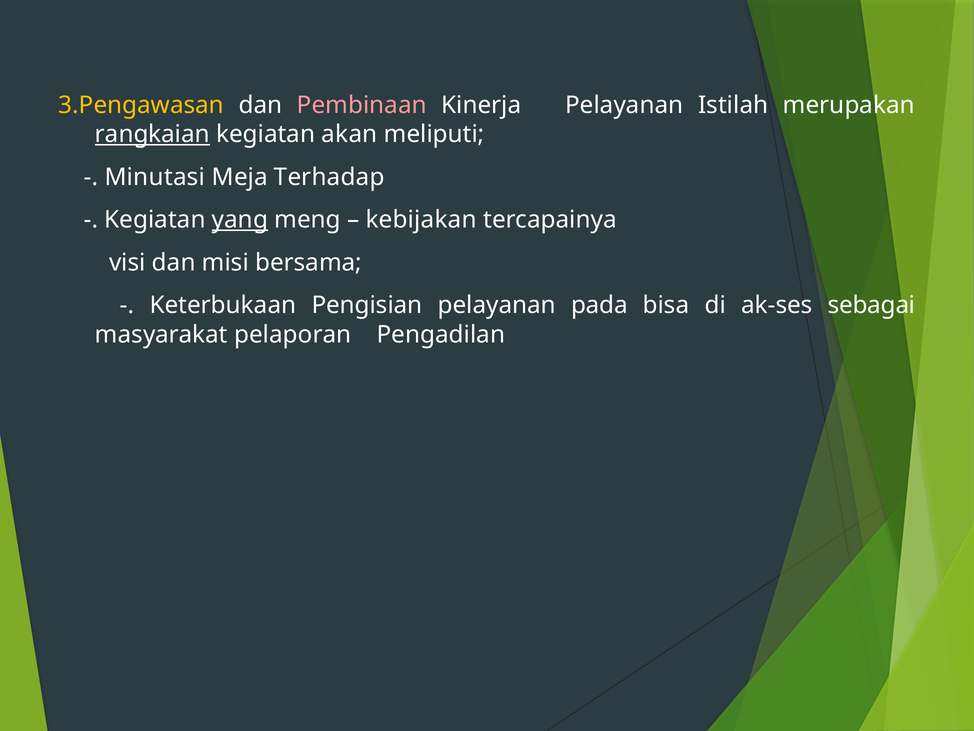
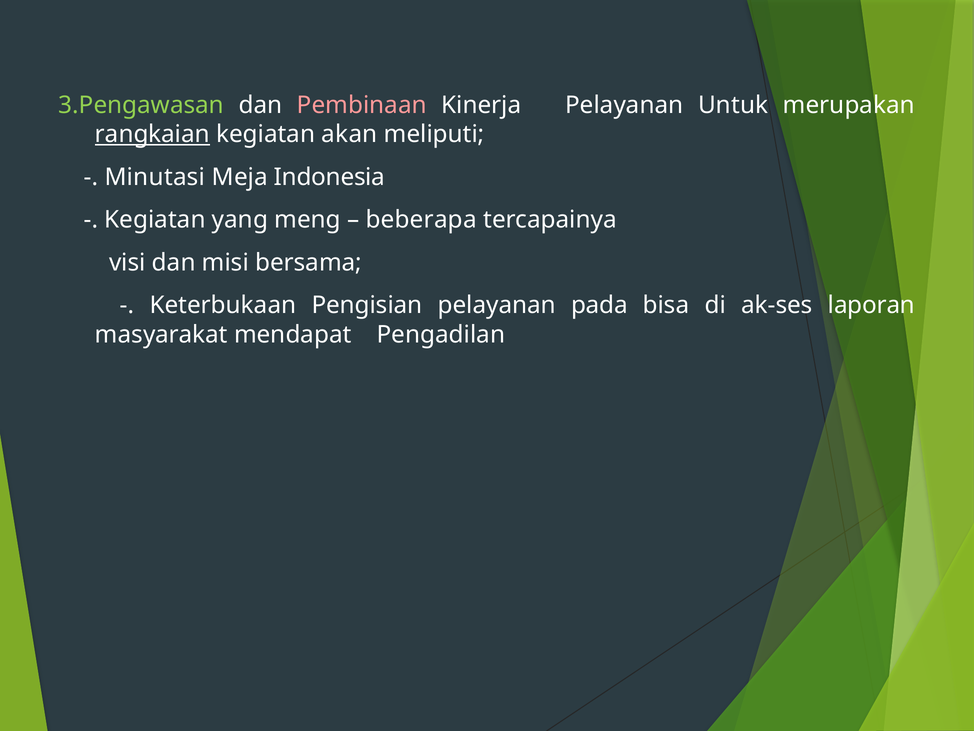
3.Pengawasan colour: yellow -> light green
Istilah: Istilah -> Untuk
Terhadap: Terhadap -> Indonesia
yang underline: present -> none
kebijakan: kebijakan -> beberapa
sebagai: sebagai -> laporan
pelaporan: pelaporan -> mendapat
